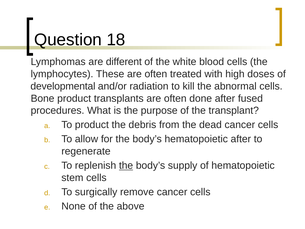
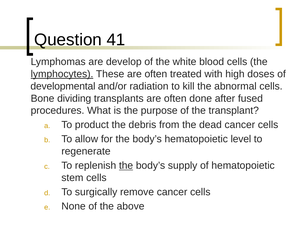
18: 18 -> 41
different: different -> develop
lymphocytes underline: none -> present
Bone product: product -> dividing
hematopoietic after: after -> level
